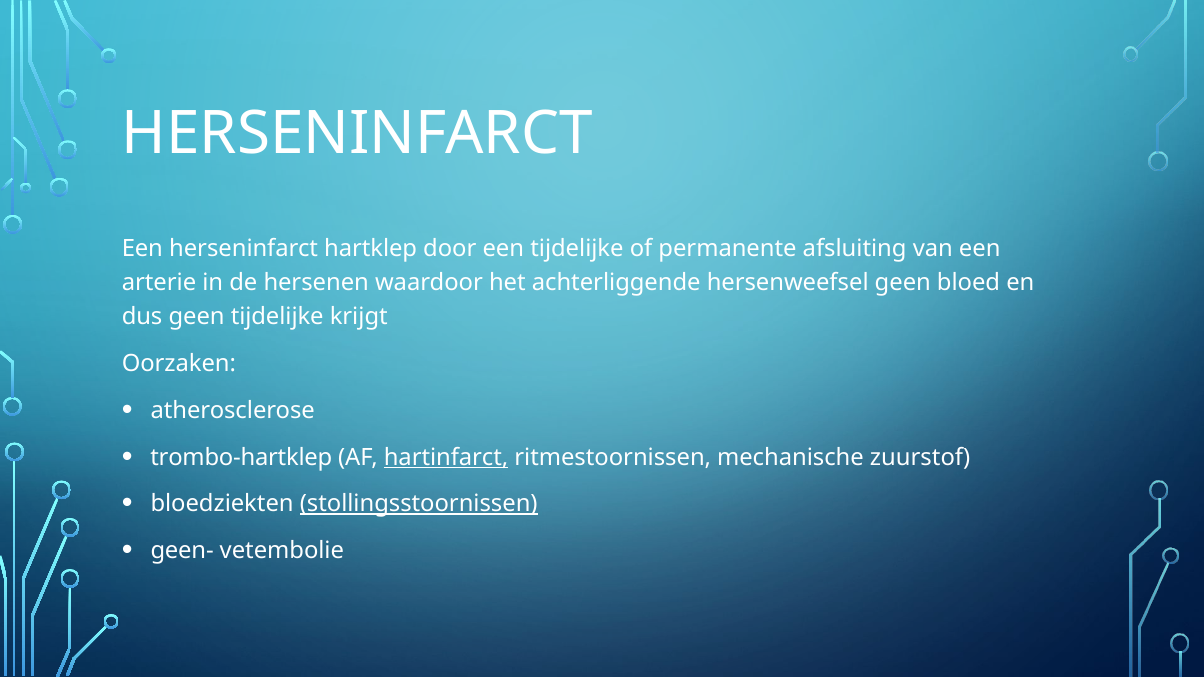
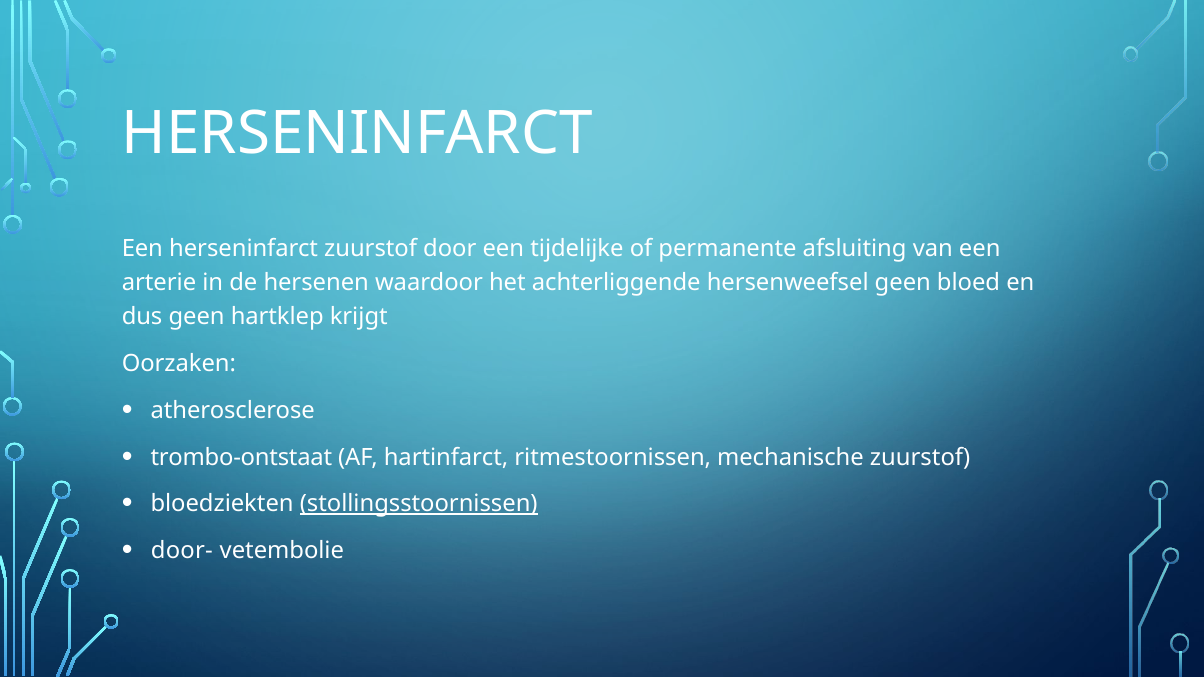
herseninfarct hartklep: hartklep -> zuurstof
geen tijdelijke: tijdelijke -> hartklep
trombo-hartklep: trombo-hartklep -> trombo-ontstaat
hartinfarct underline: present -> none
geen-: geen- -> door-
